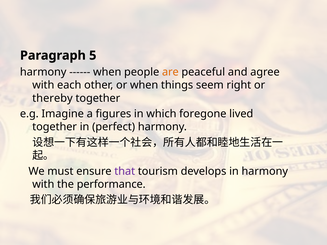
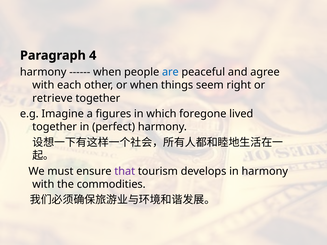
5: 5 -> 4
are colour: orange -> blue
thereby: thereby -> retrieve
performance: performance -> commodities
